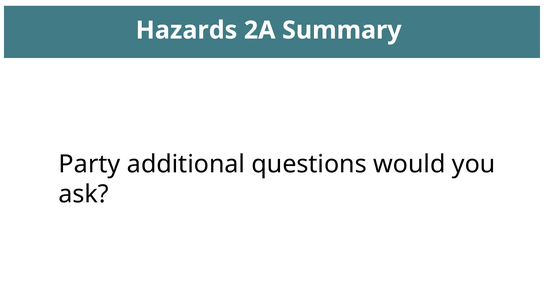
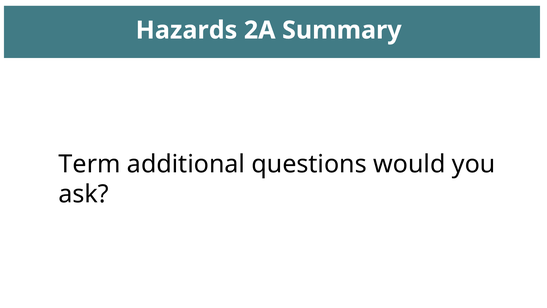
Party: Party -> Term
